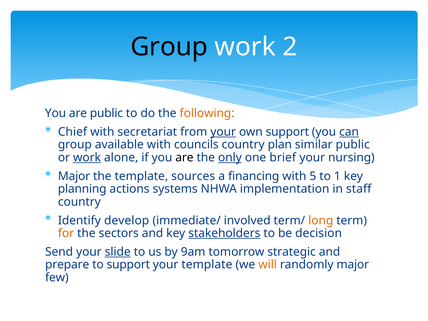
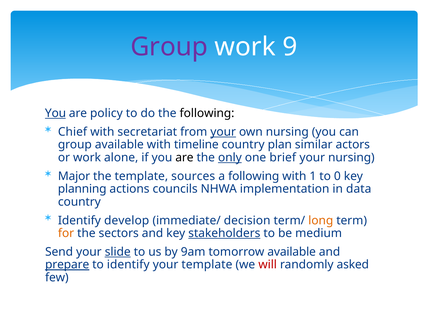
Group at (169, 47) colour: black -> purple
2: 2 -> 9
You at (56, 113) underline: none -> present
are public: public -> policy
following at (207, 113) colour: orange -> black
own support: support -> nursing
can underline: present -> none
councils: councils -> timeline
similar public: public -> actors
work at (87, 158) underline: present -> none
a financing: financing -> following
5: 5 -> 1
1: 1 -> 0
systems: systems -> councils
staff: staff -> data
involved: involved -> decision
decision: decision -> medium
tomorrow strategic: strategic -> available
prepare underline: none -> present
to support: support -> identify
will colour: orange -> red
randomly major: major -> asked
